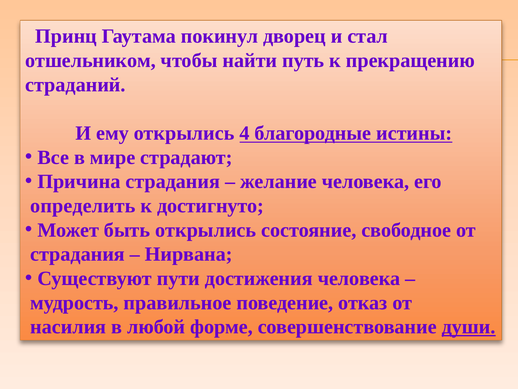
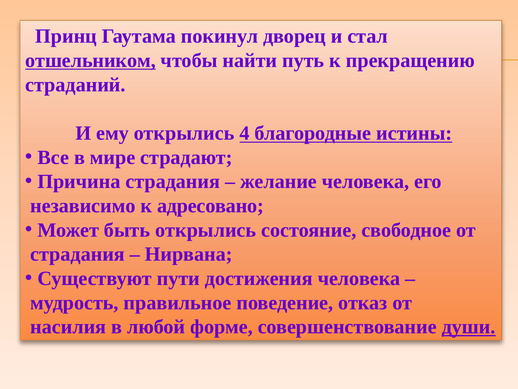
отшельником underline: none -> present
определить: определить -> независимо
достигнуто: достигнуто -> адресовано
